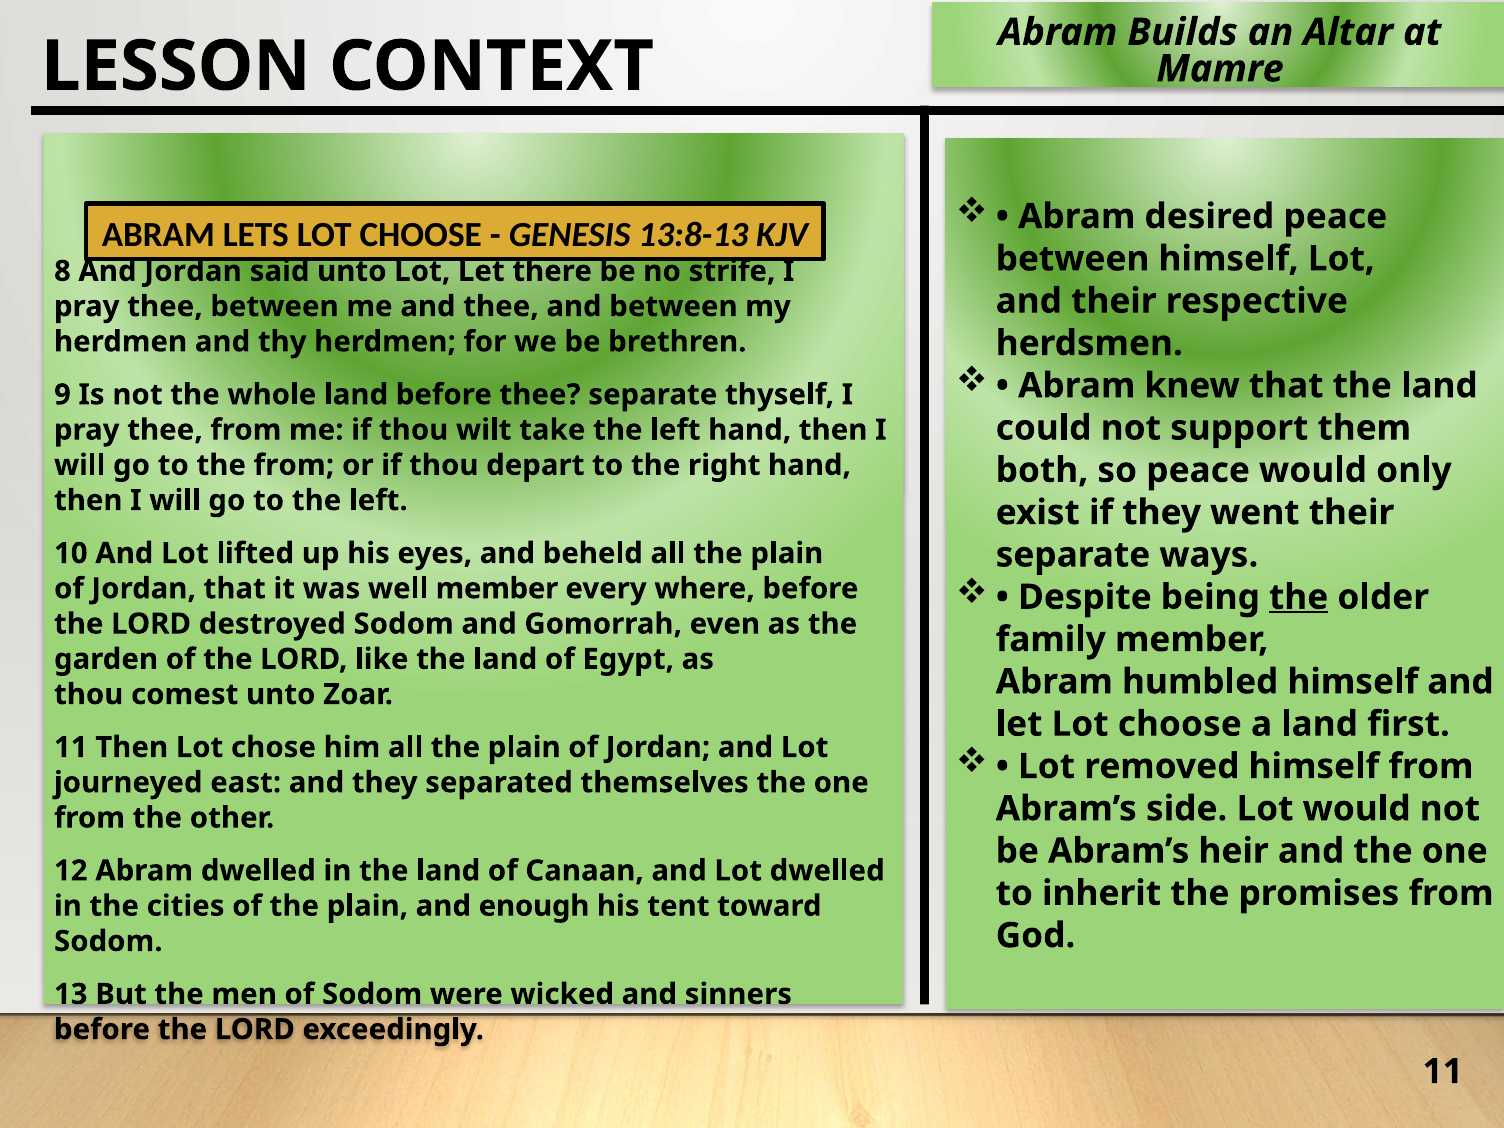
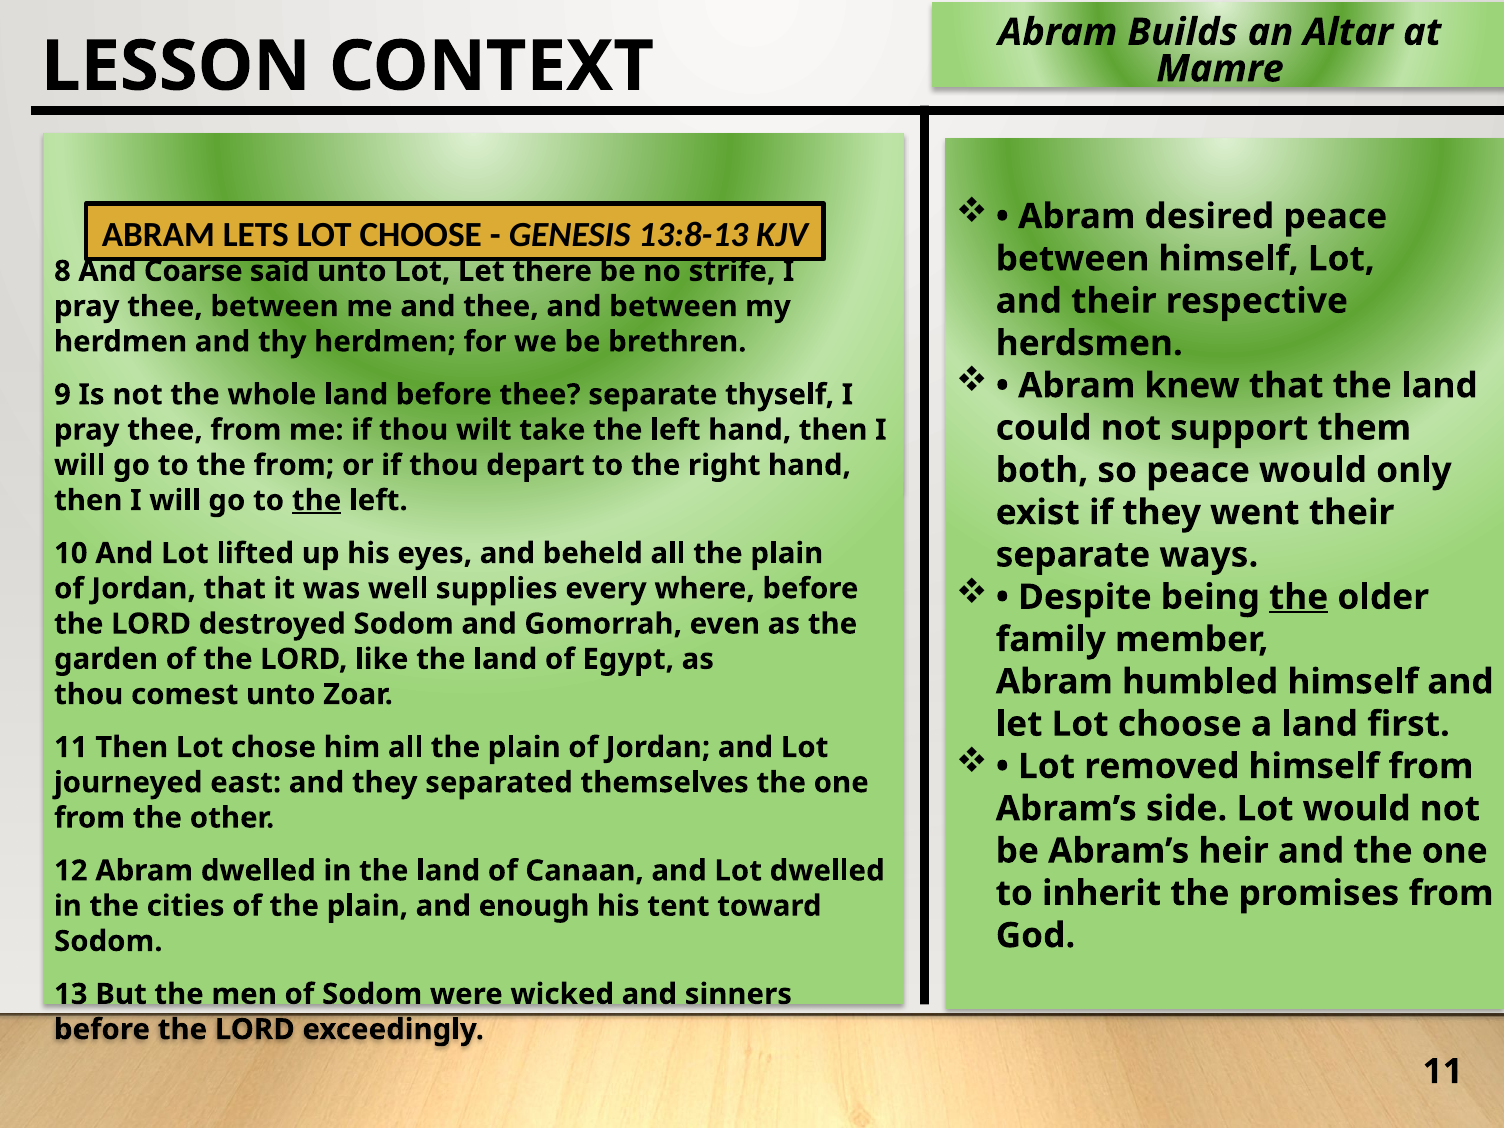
And Jordan: Jordan -> Coarse
the at (317, 500) underline: none -> present
well member: member -> supplies
